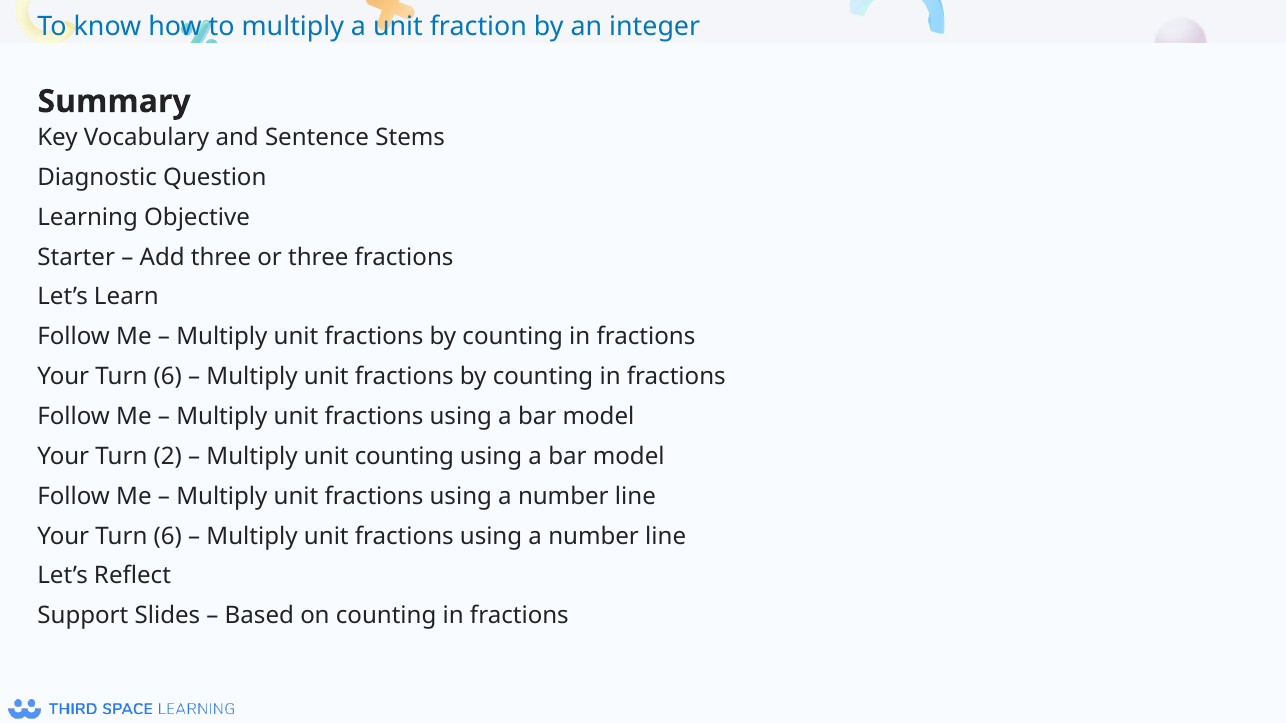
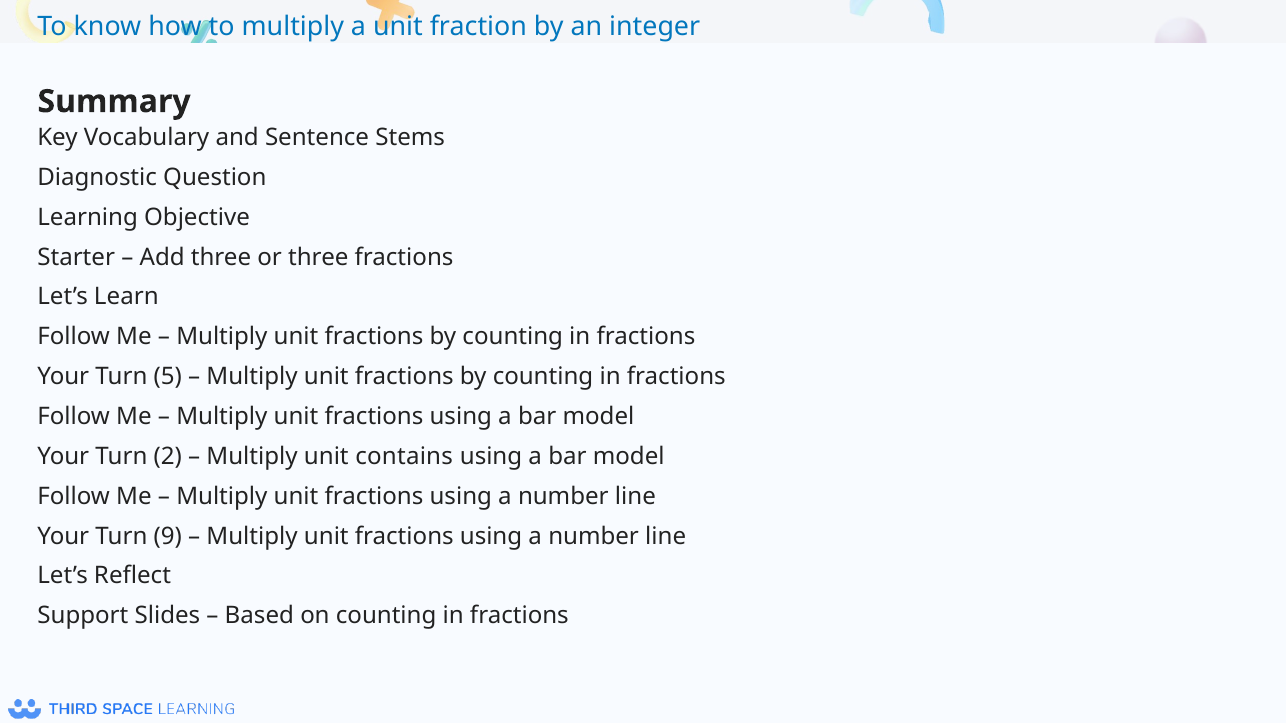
6 at (168, 377): 6 -> 5
unit counting: counting -> contains
6 at (168, 536): 6 -> 9
